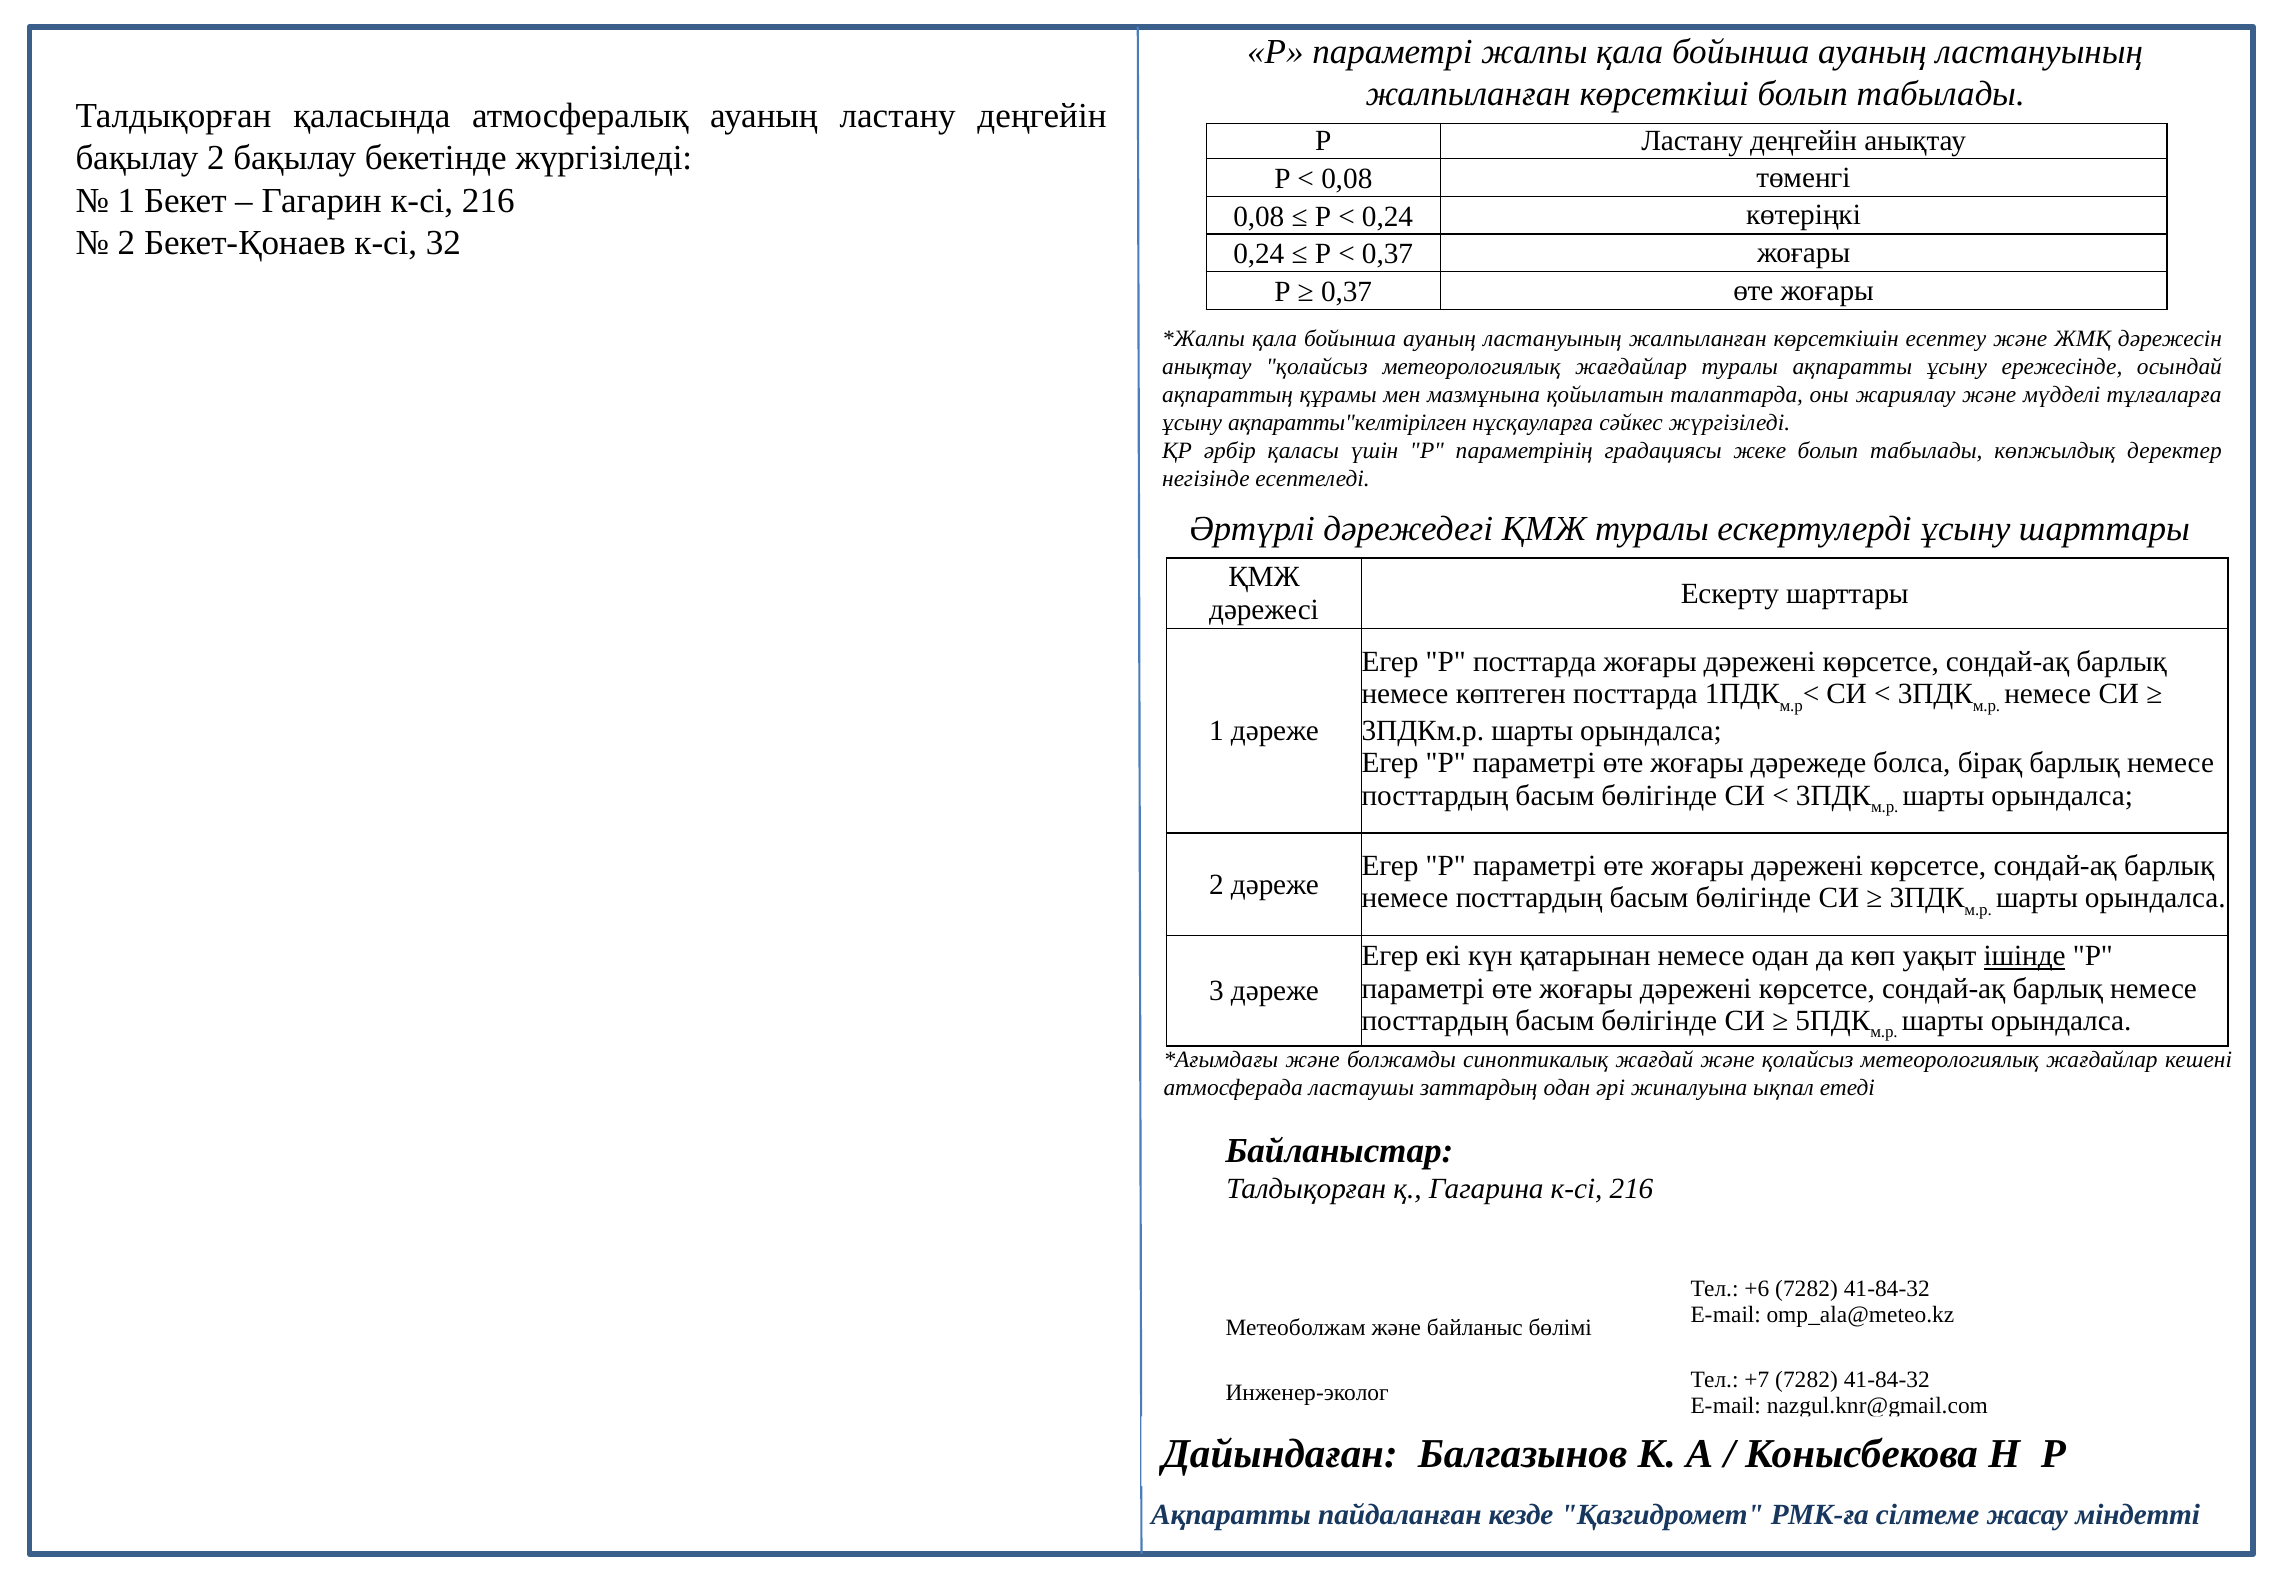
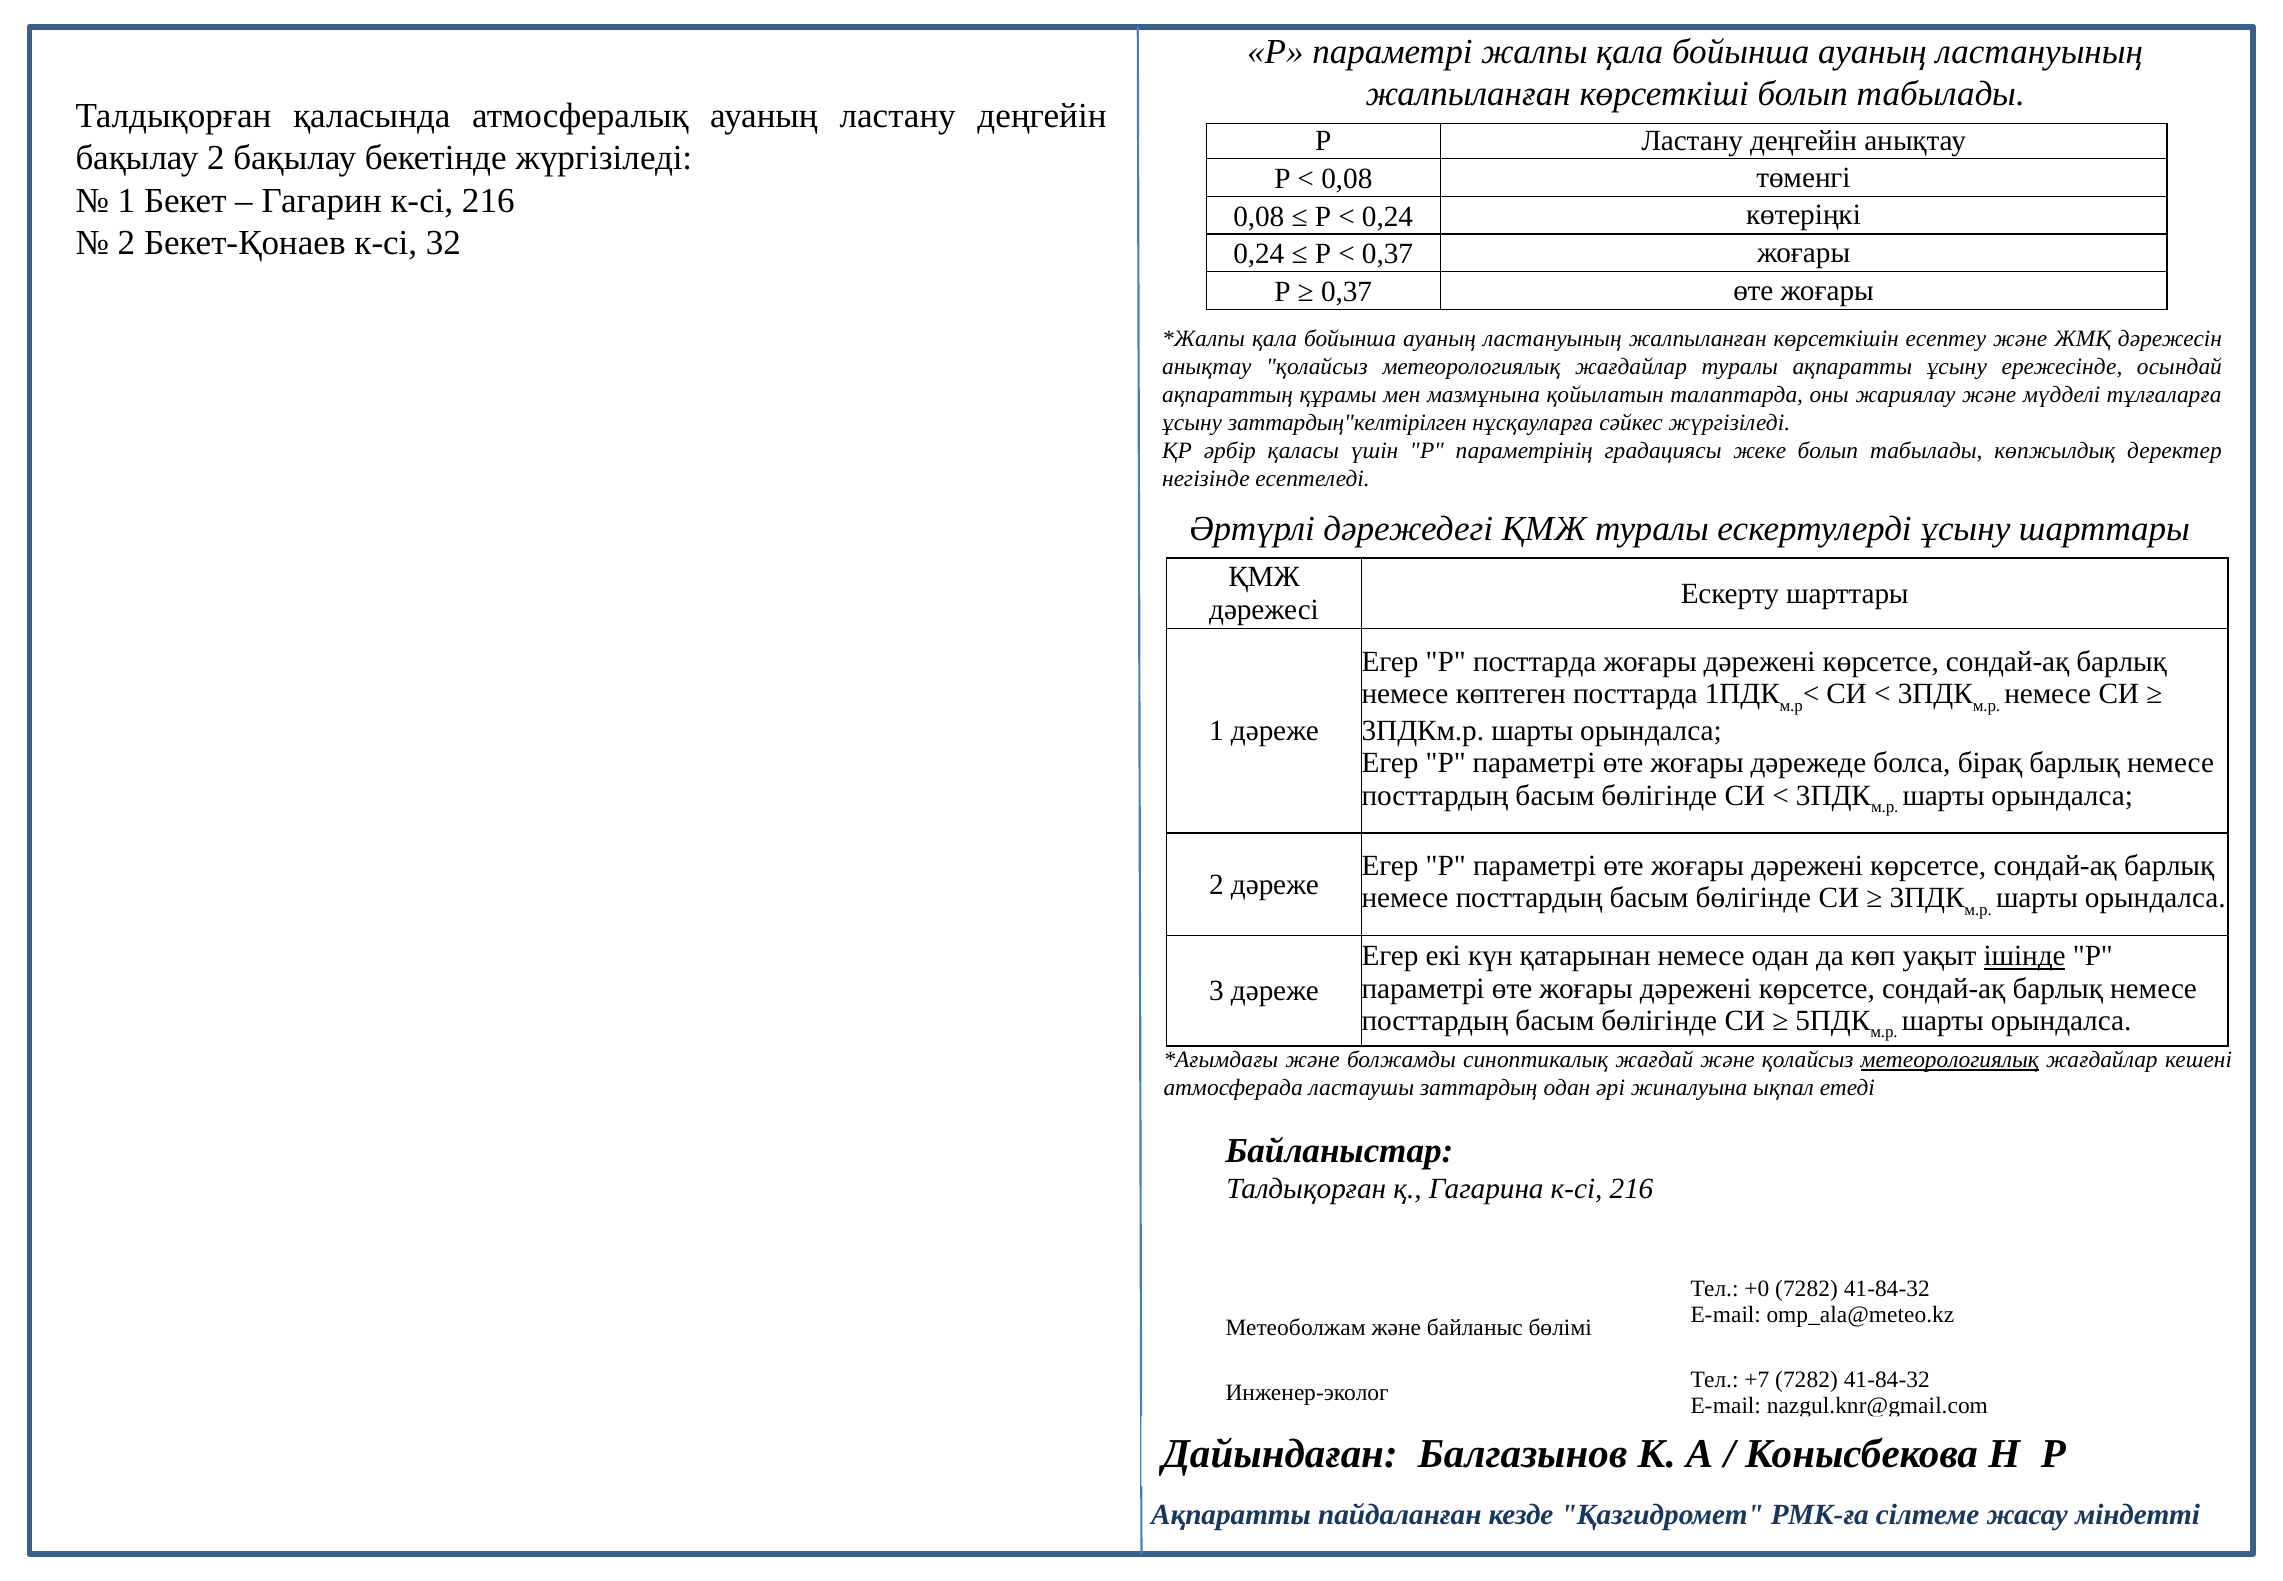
ақпаратты"келтірілген: ақпаратты"келтірілген -> заттардың"келтірілген
метеорологиялық at (1950, 1059) underline: none -> present
+6: +6 -> +0
